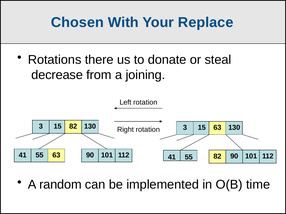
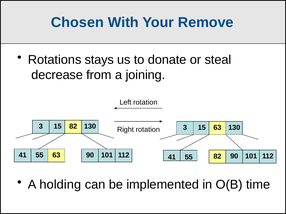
Replace: Replace -> Remove
there: there -> stays
random: random -> holding
